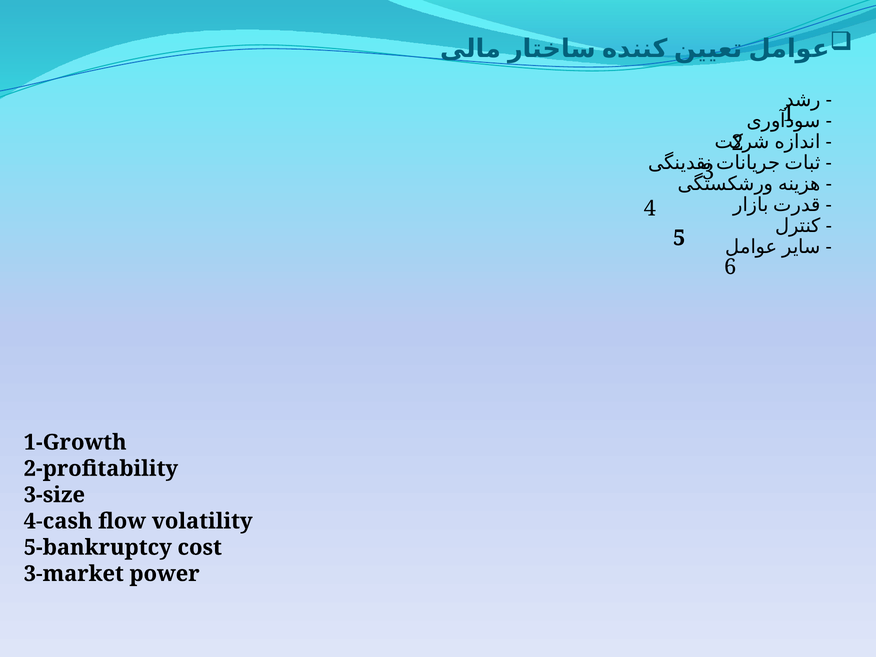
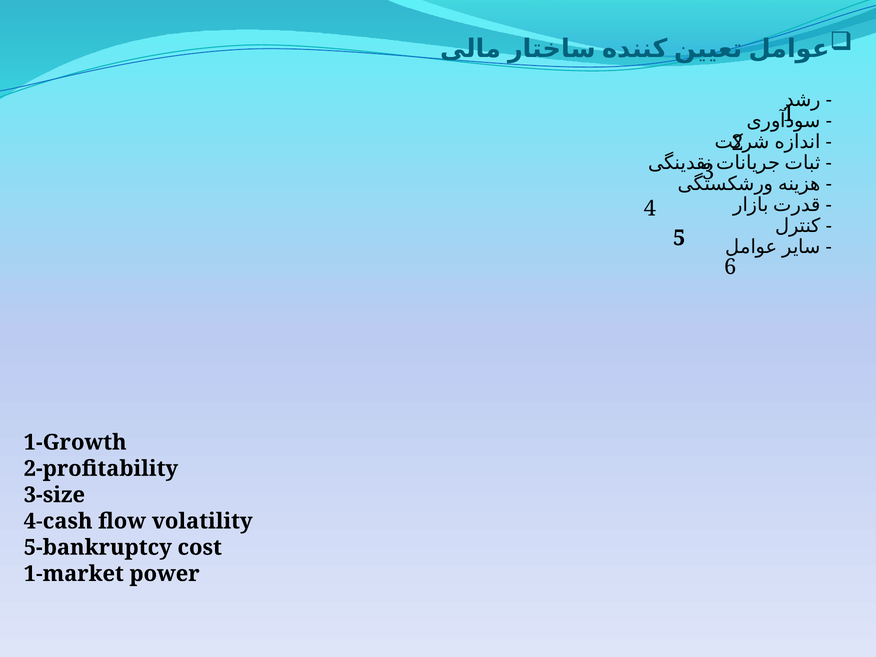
3-market: 3-market -> 1-market
